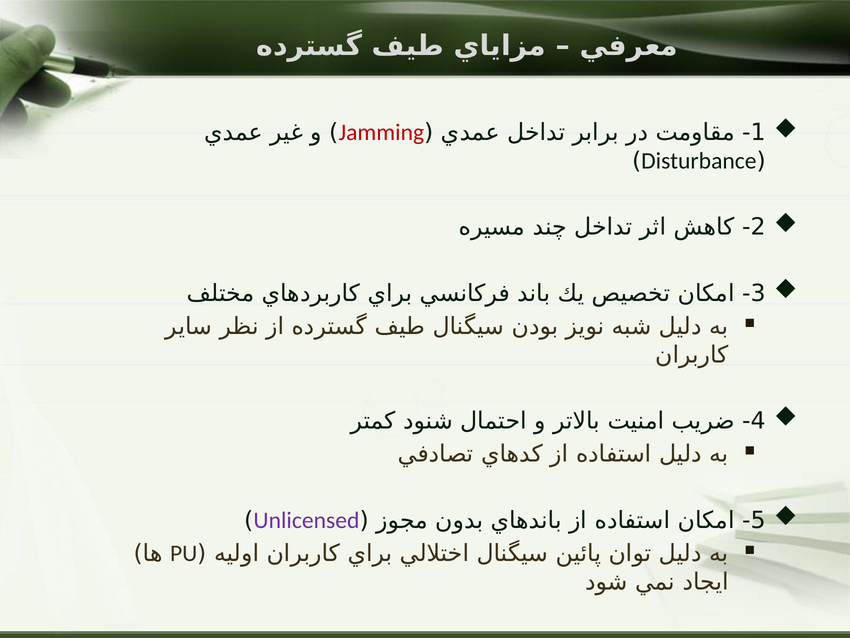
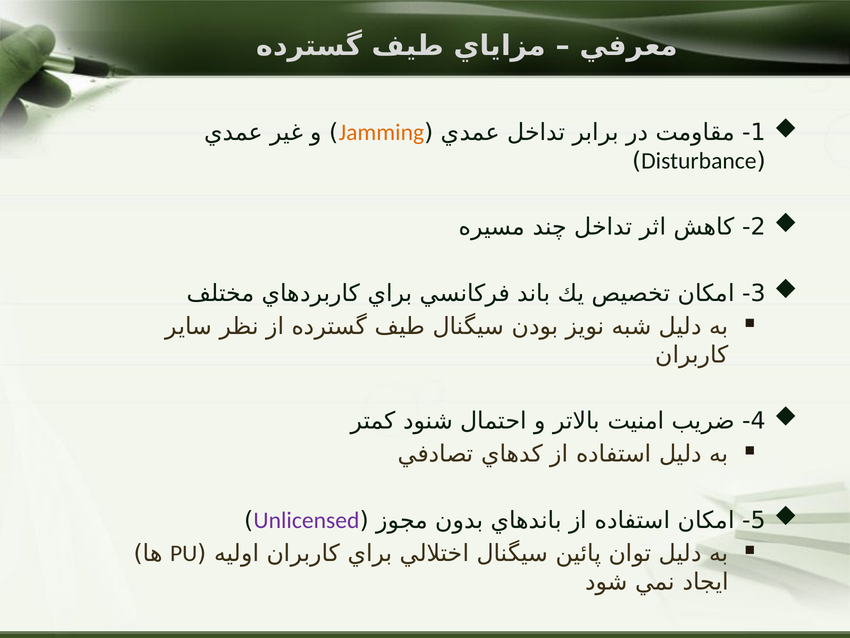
Jamming colour: red -> orange
